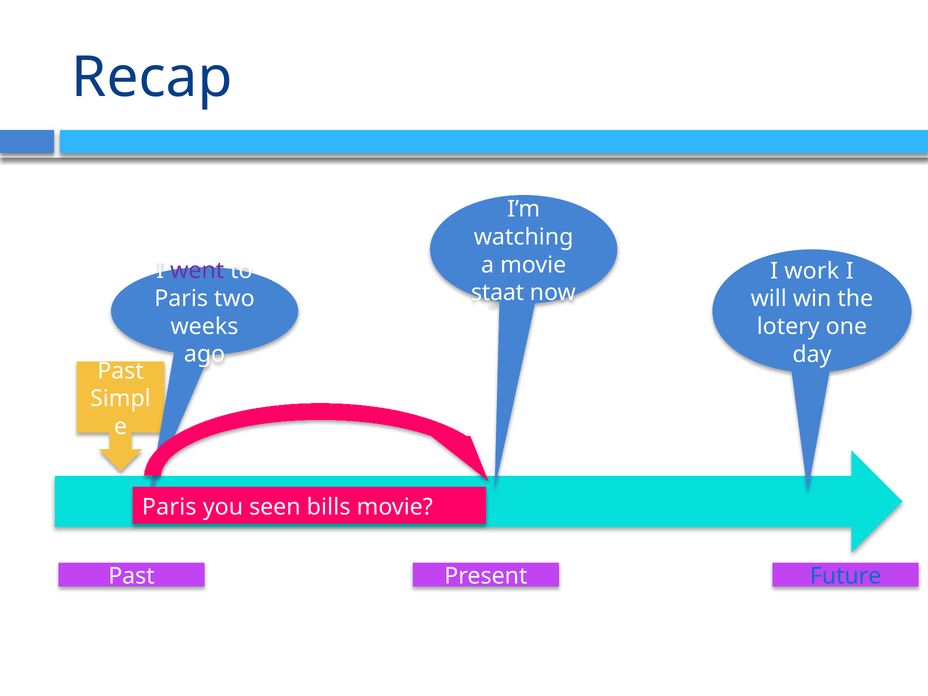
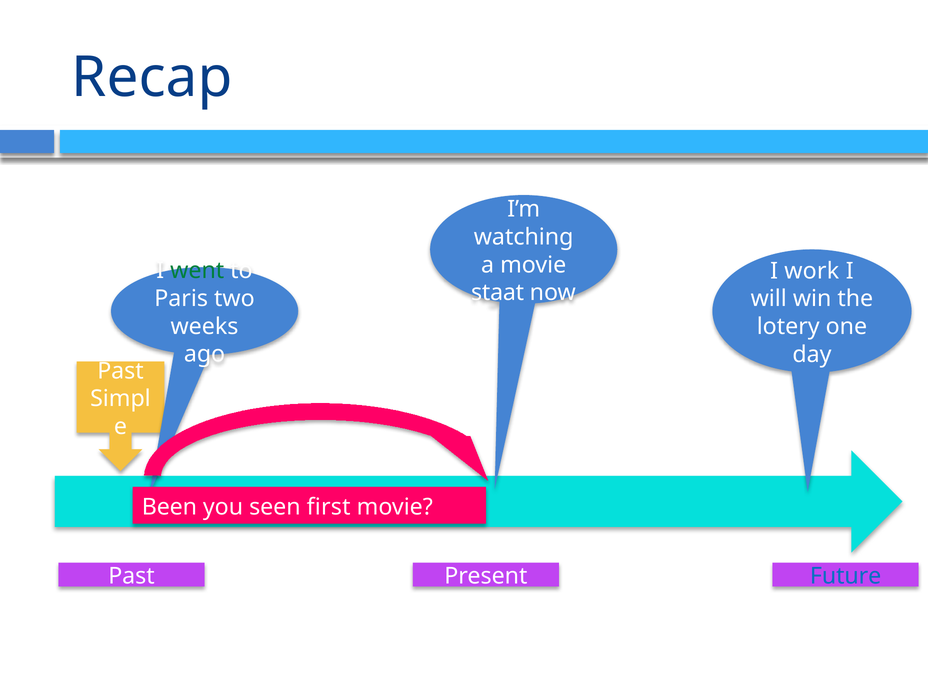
went colour: purple -> green
Paris at (169, 507): Paris -> Been
bills: bills -> first
